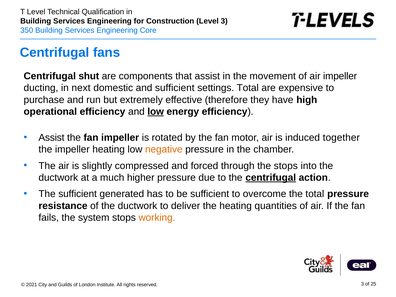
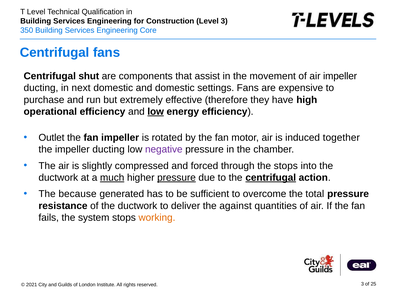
and sufficient: sufficient -> domestic
settings Total: Total -> Fans
Assist at (52, 138): Assist -> Outlet
the impeller heating: heating -> ducting
negative colour: orange -> purple
much underline: none -> present
pressure at (176, 178) underline: none -> present
The sufficient: sufficient -> because
the heating: heating -> against
